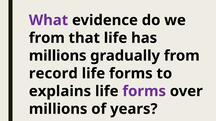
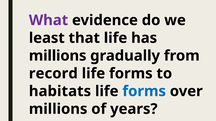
from at (47, 38): from -> least
explains: explains -> habitats
forms at (144, 92) colour: purple -> blue
